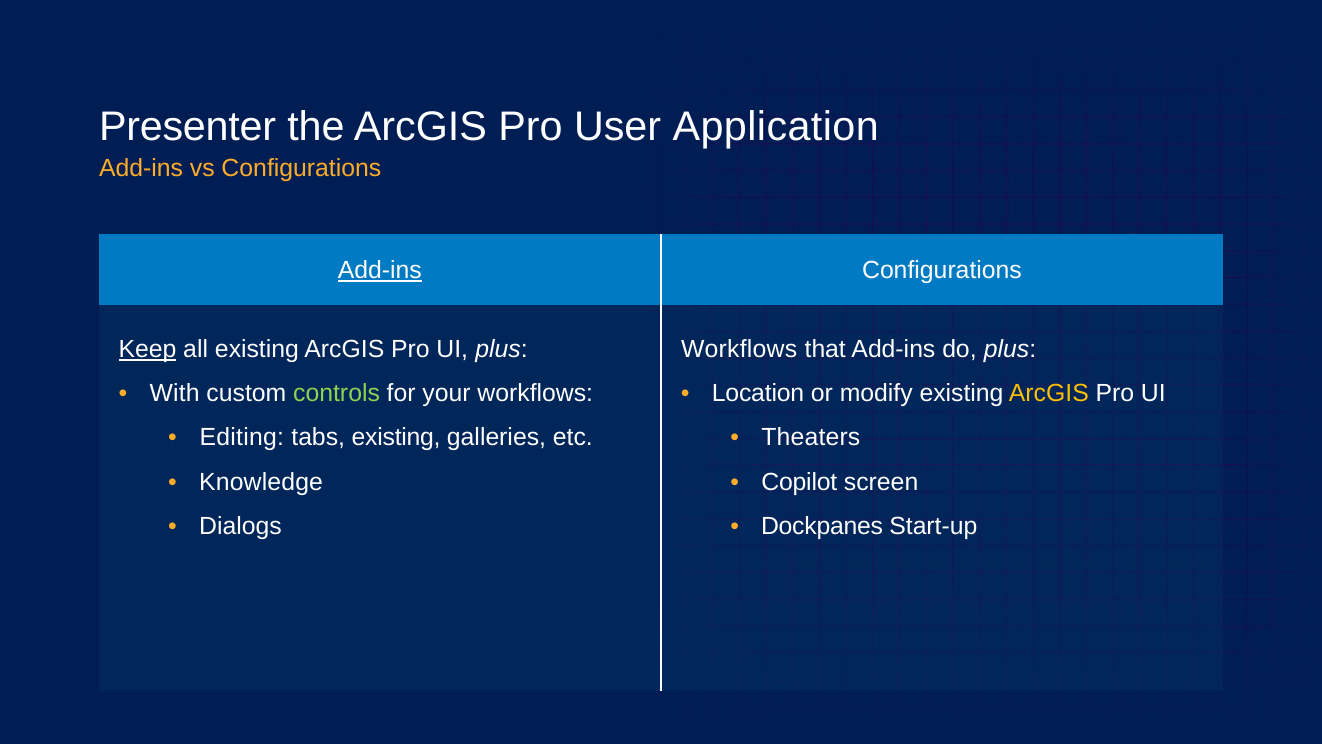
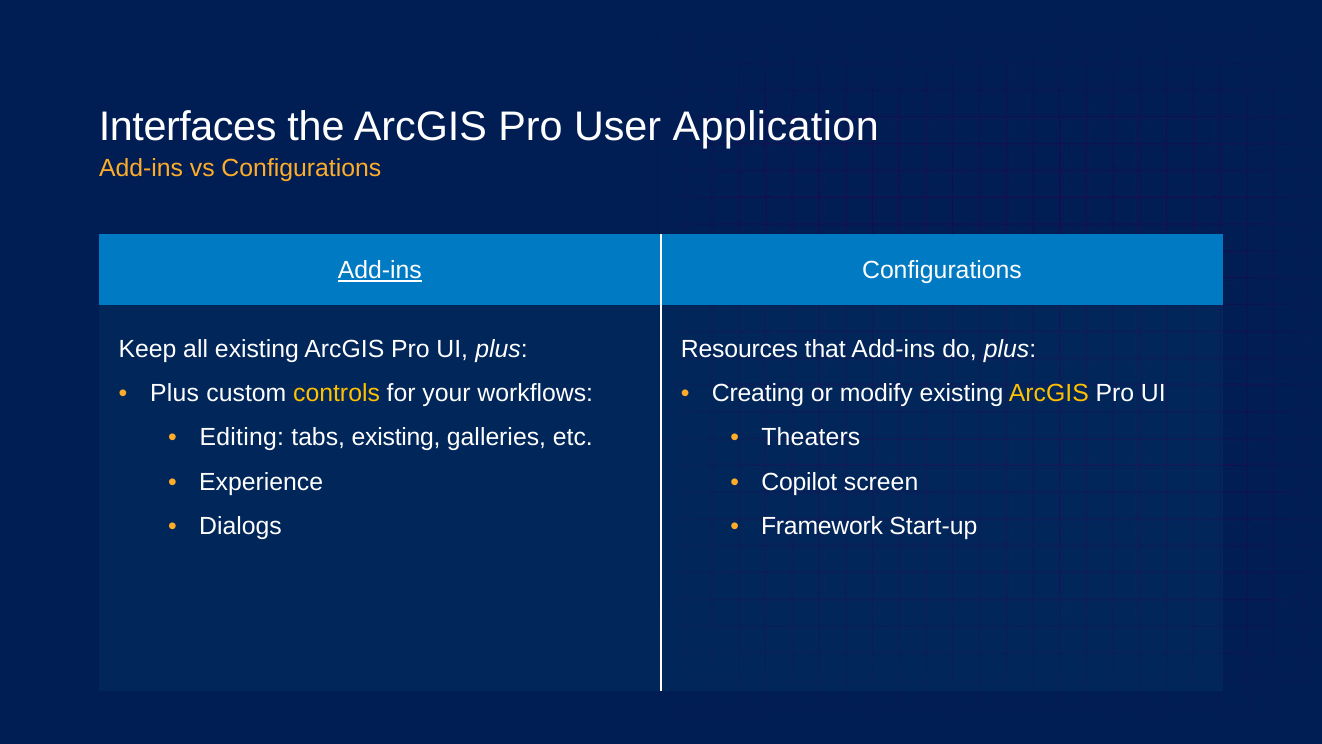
Presenter: Presenter -> Interfaces
Keep underline: present -> none
Workflows at (739, 349): Workflows -> Resources
With at (175, 393): With -> Plus
controls colour: light green -> yellow
Location: Location -> Creating
Knowledge: Knowledge -> Experience
Dockpanes: Dockpanes -> Framework
